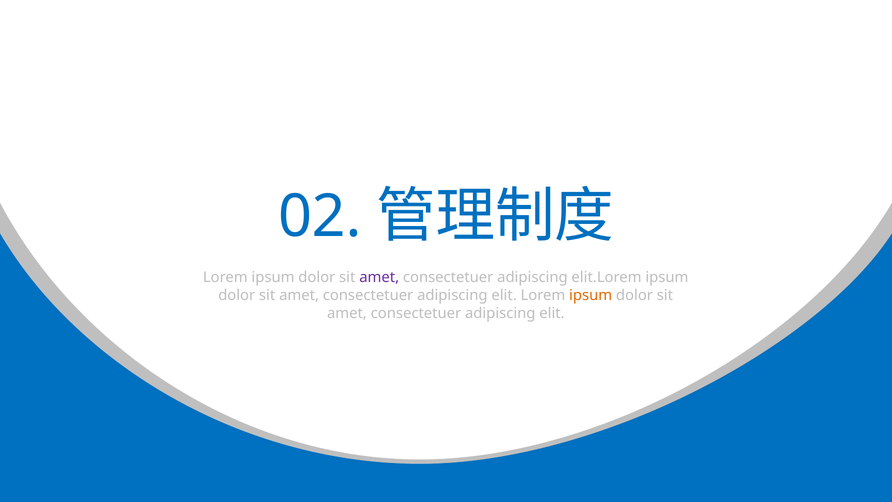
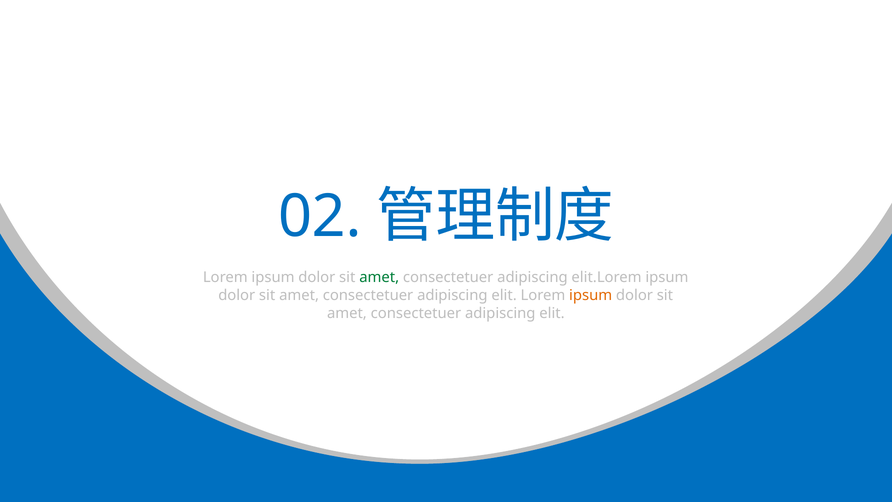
amet at (379, 277) colour: purple -> green
